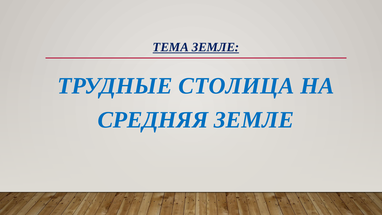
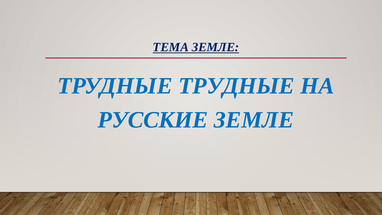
ТРУДНЫЕ СТОЛИЦА: СТОЛИЦА -> ТРУДНЫЕ
СРЕДНЯЯ: СРЕДНЯЯ -> РУССКИЕ
